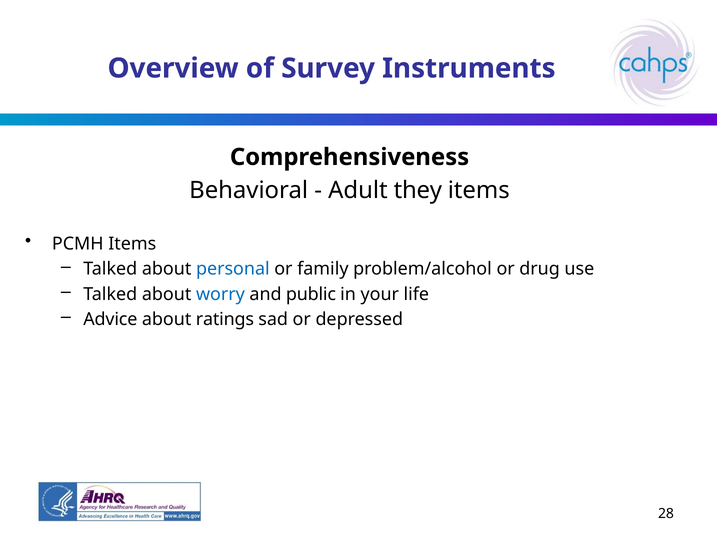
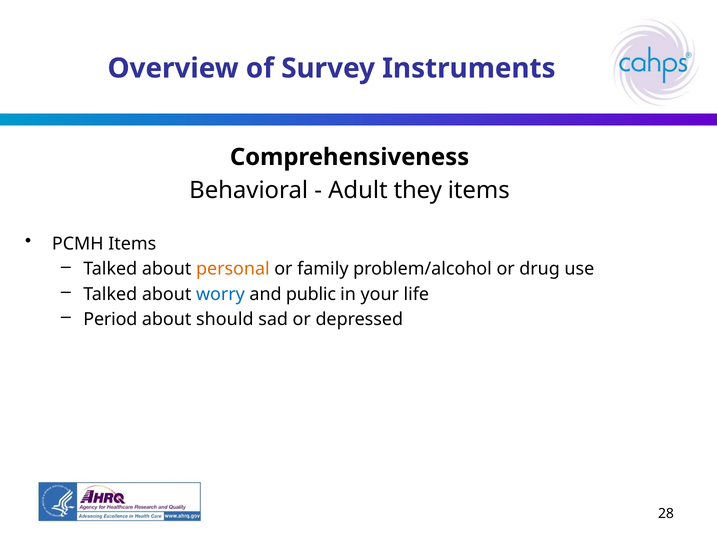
personal colour: blue -> orange
Advice: Advice -> Period
ratings: ratings -> should
